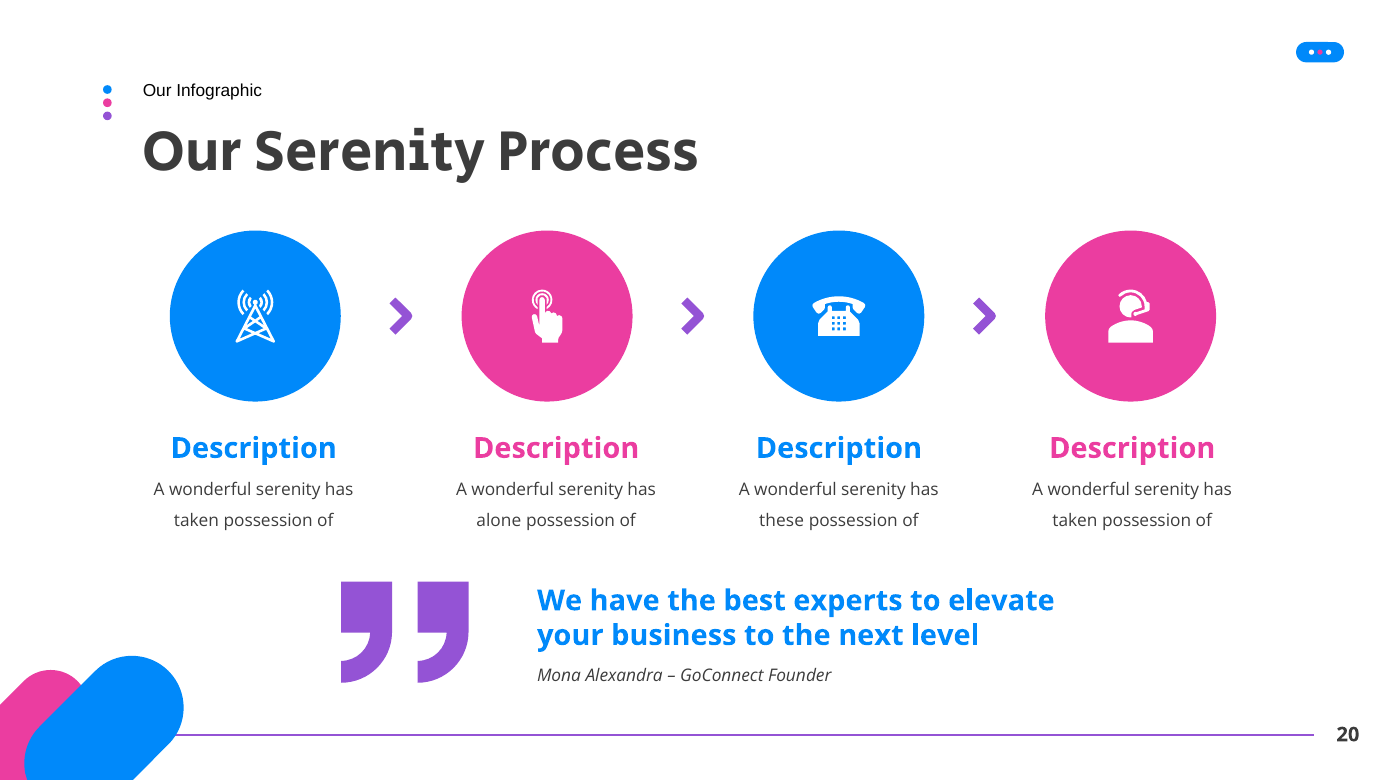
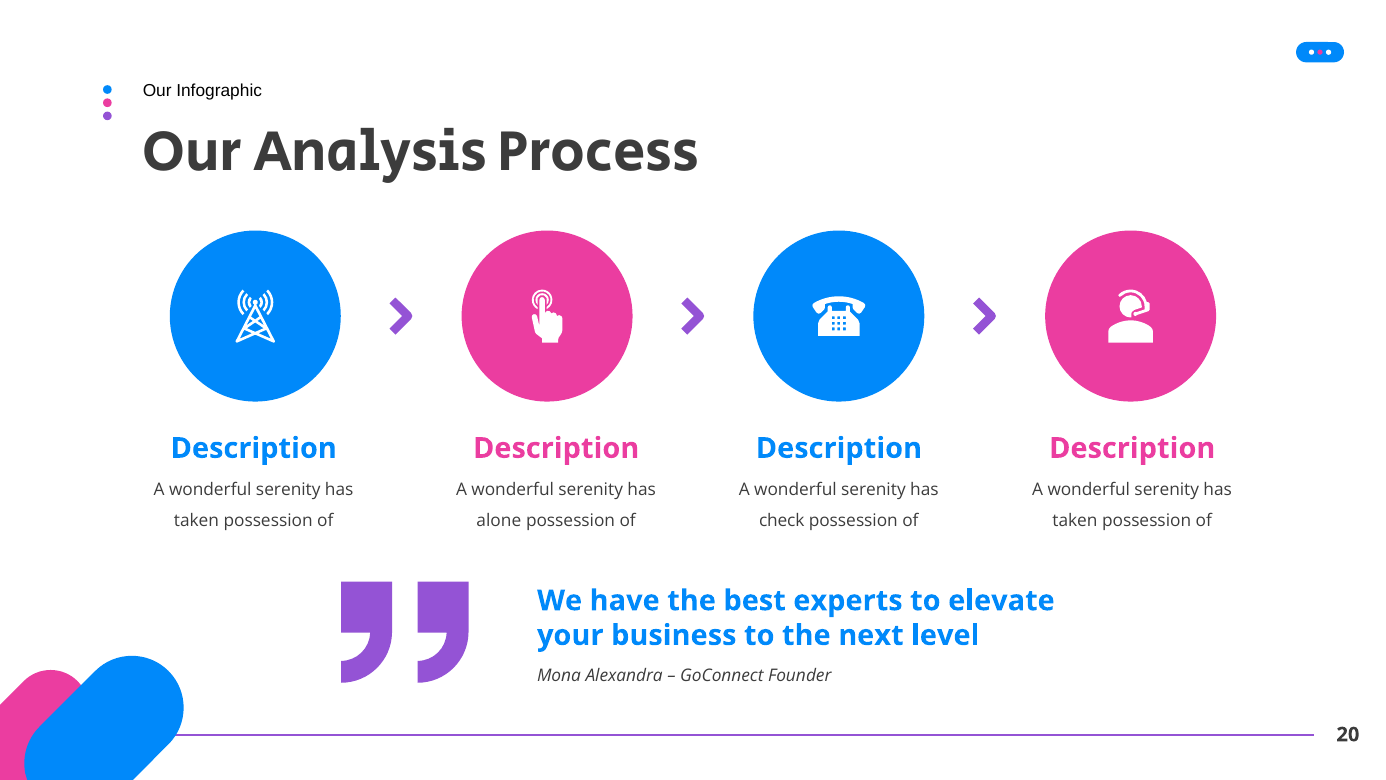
Our Serenity: Serenity -> Analysis
these: these -> check
